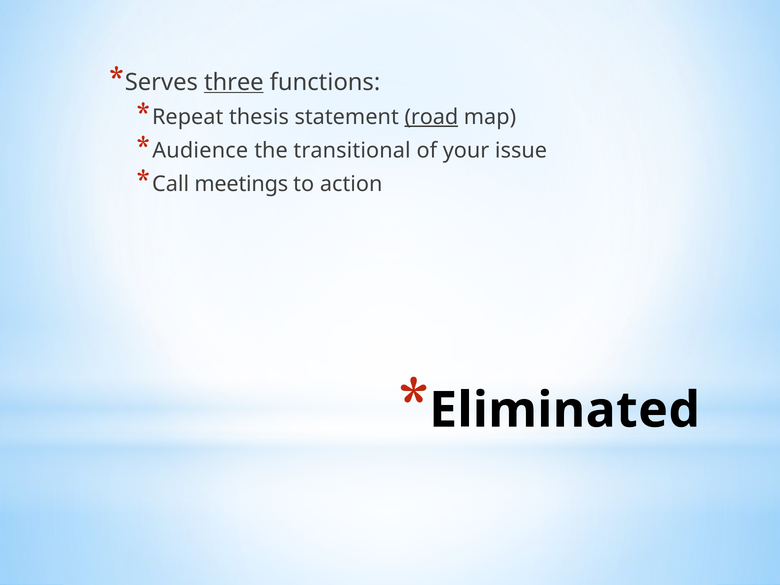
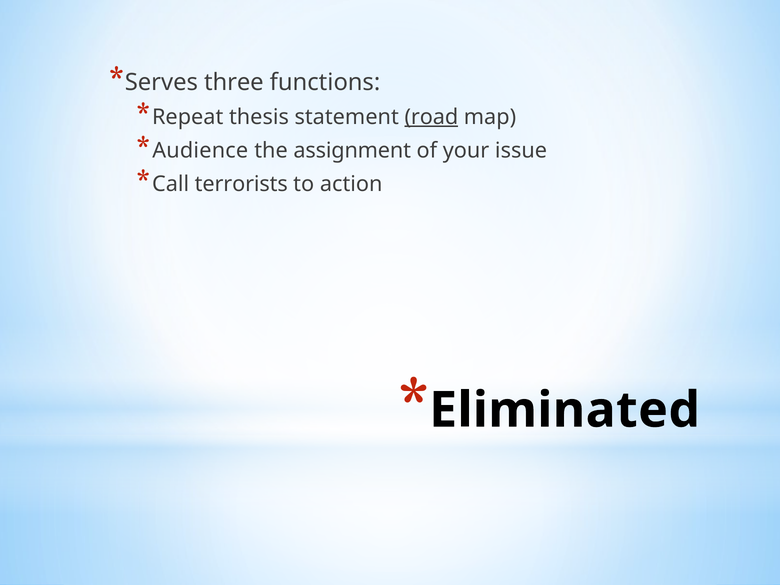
three underline: present -> none
transitional: transitional -> assignment
meetings: meetings -> terrorists
